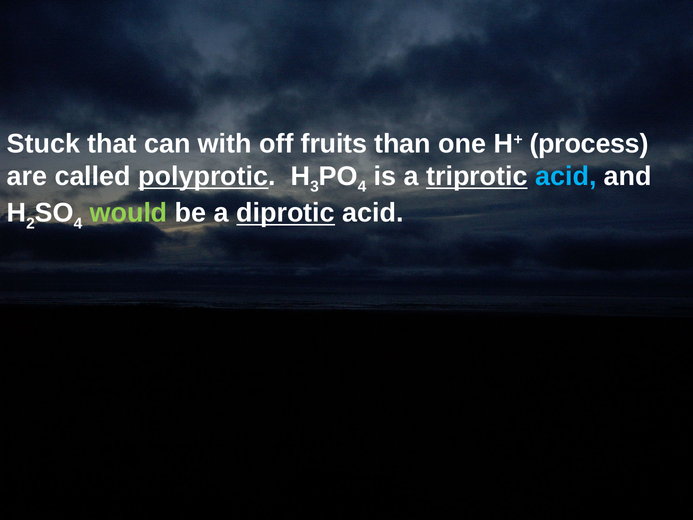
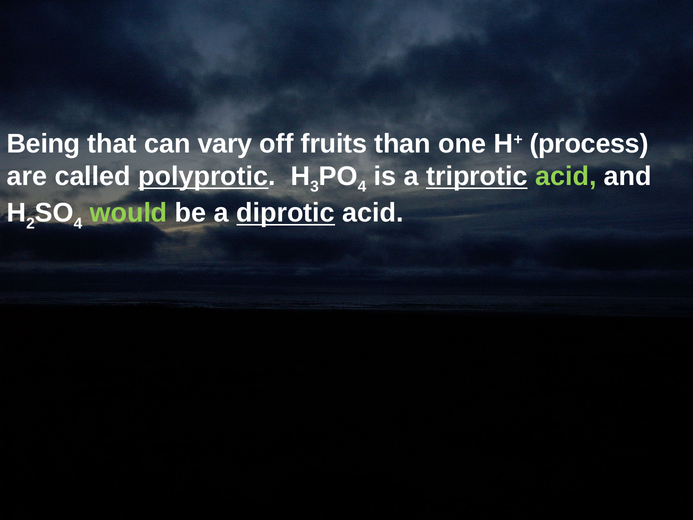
Stuck: Stuck -> Being
with: with -> vary
acid at (566, 176) colour: light blue -> light green
